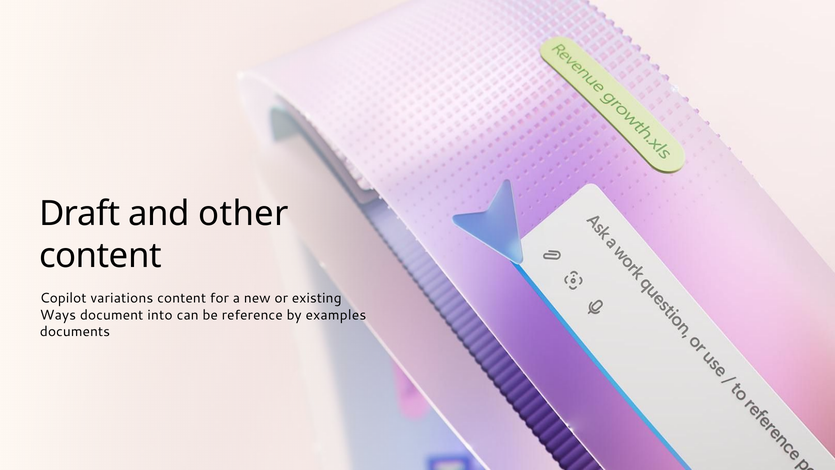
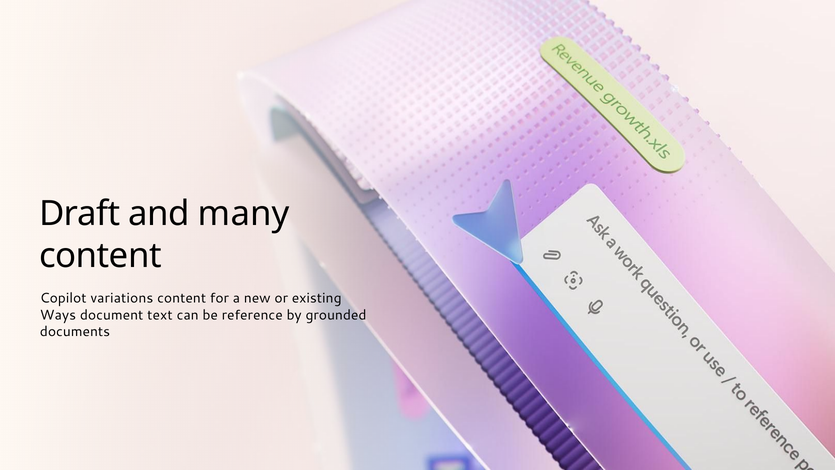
other: other -> many
into: into -> text
examples: examples -> grounded
